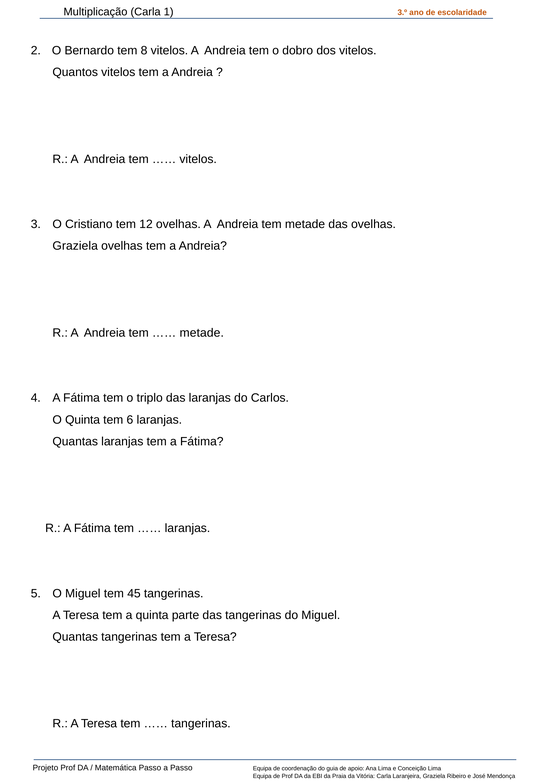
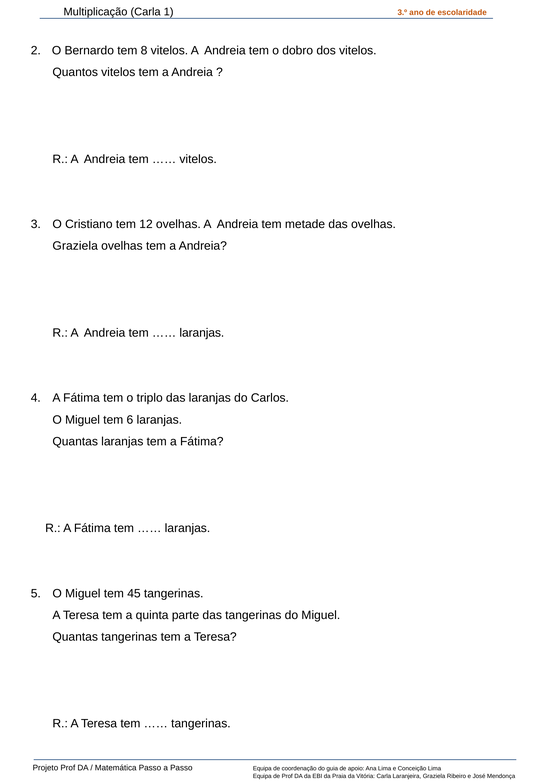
metade at (202, 332): metade -> laranjas
Quinta at (83, 419): Quinta -> Miguel
